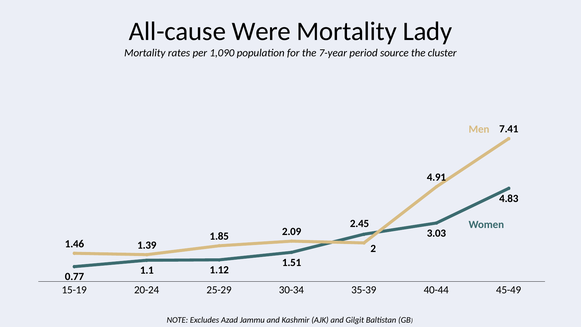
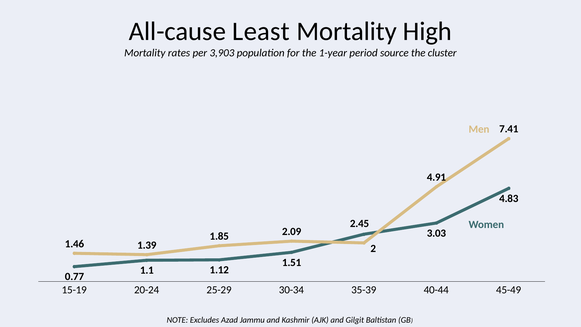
Were: Were -> Least
Lady: Lady -> High
1,090: 1,090 -> 3,903
7-year: 7-year -> 1-year
